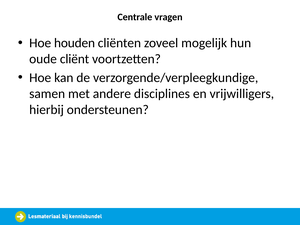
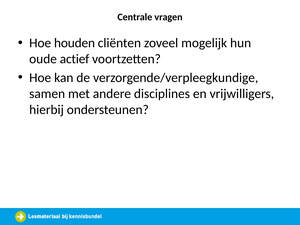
cliënt: cliënt -> actief
